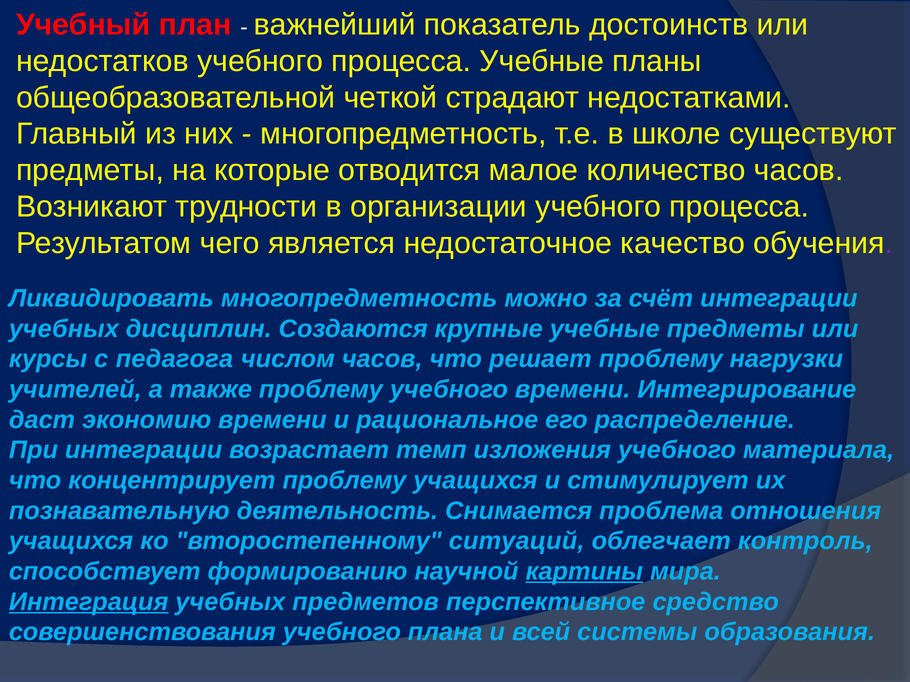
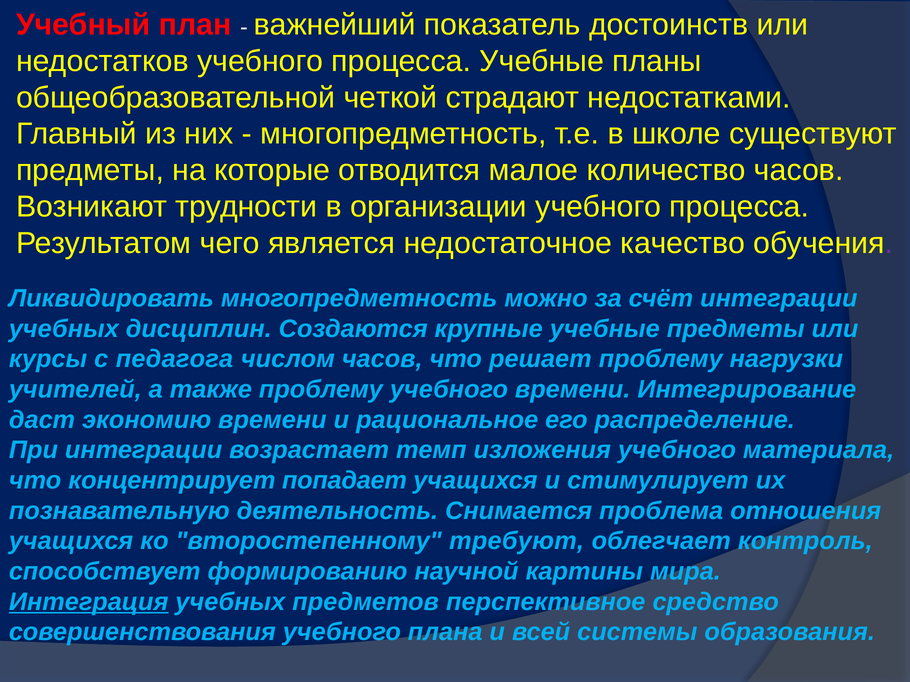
концентрирует проблему: проблему -> попадает
ситуаций: ситуаций -> требуют
картины underline: present -> none
